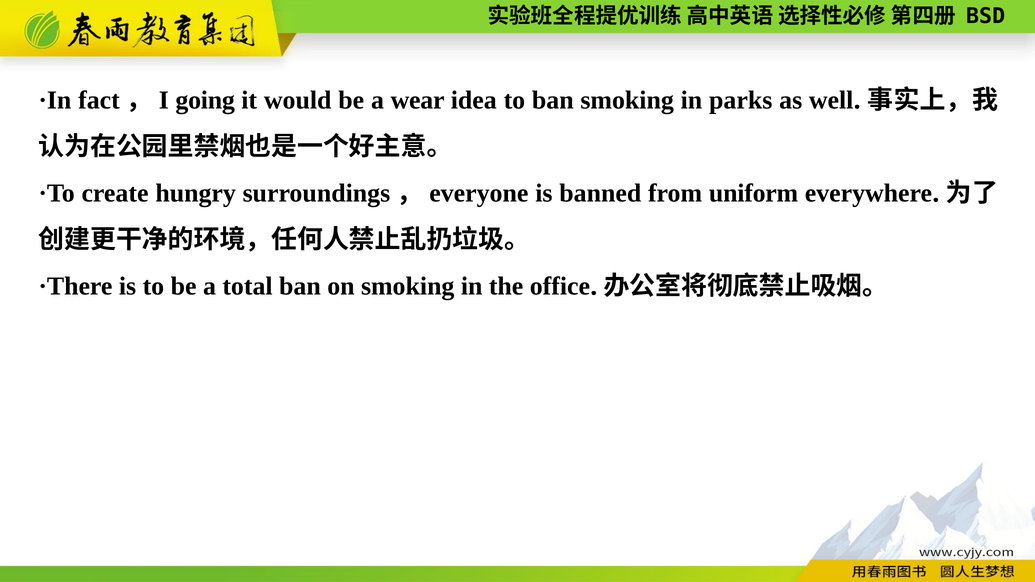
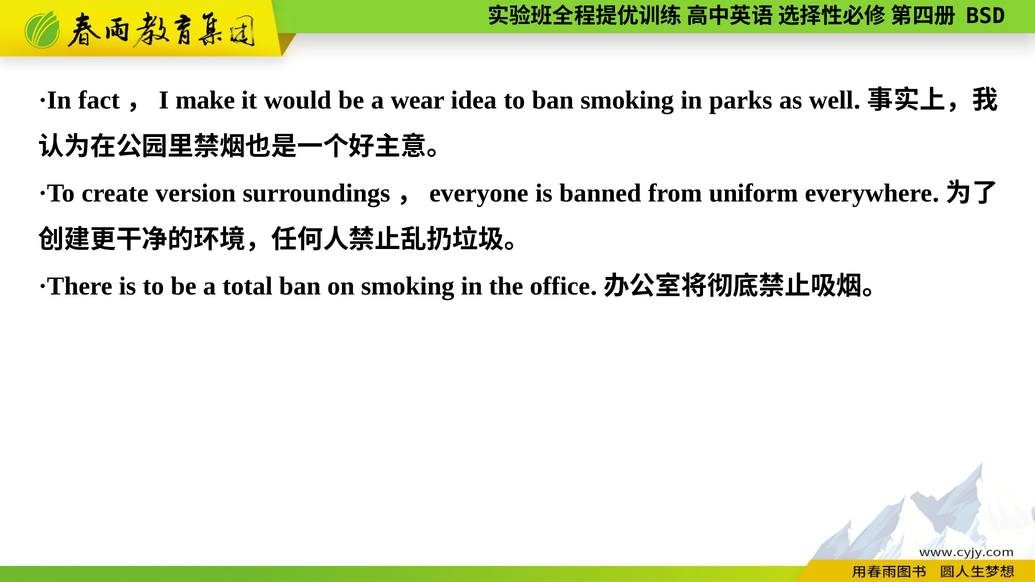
going: going -> make
hungry: hungry -> version
